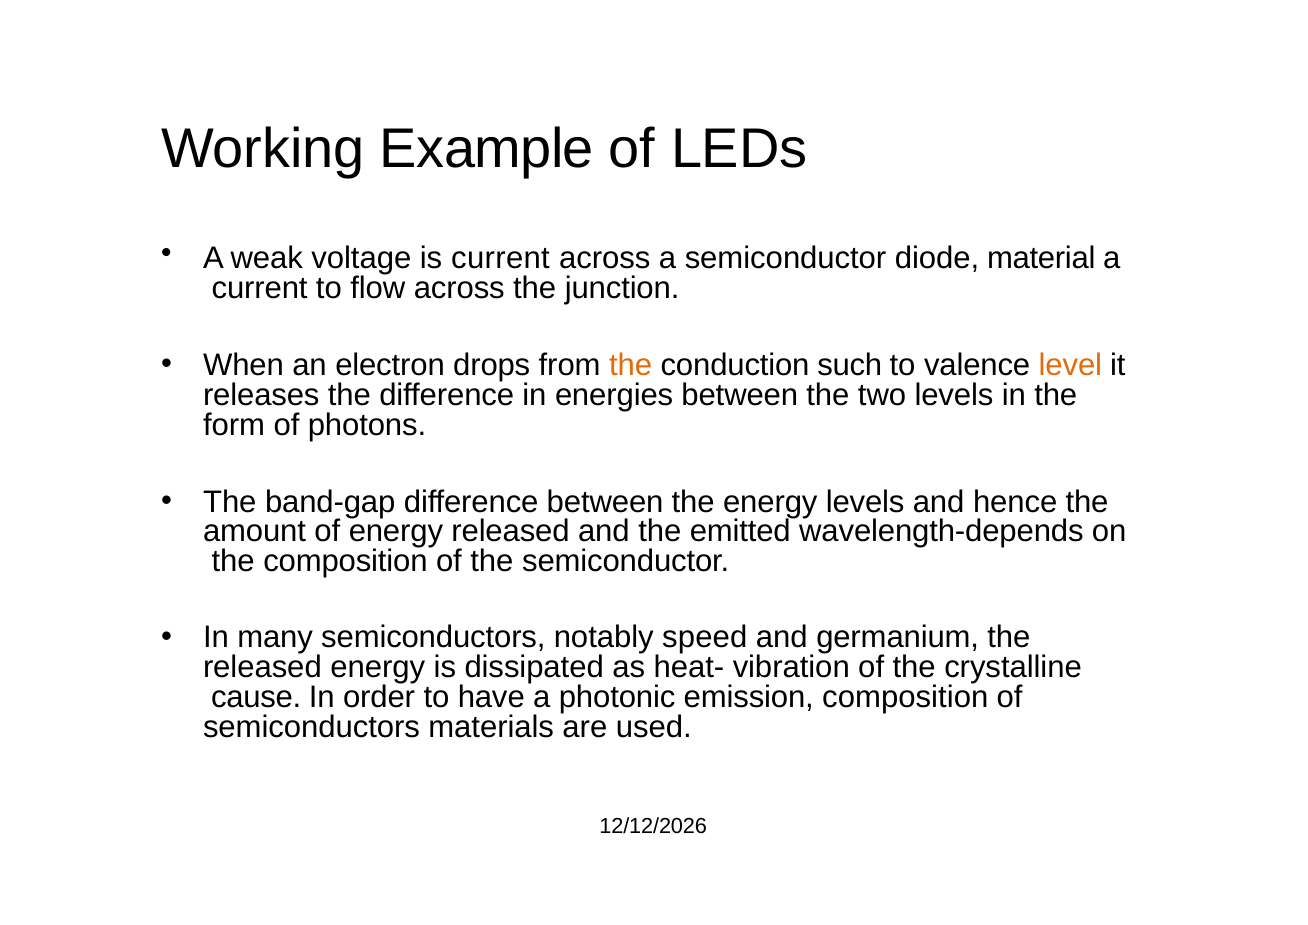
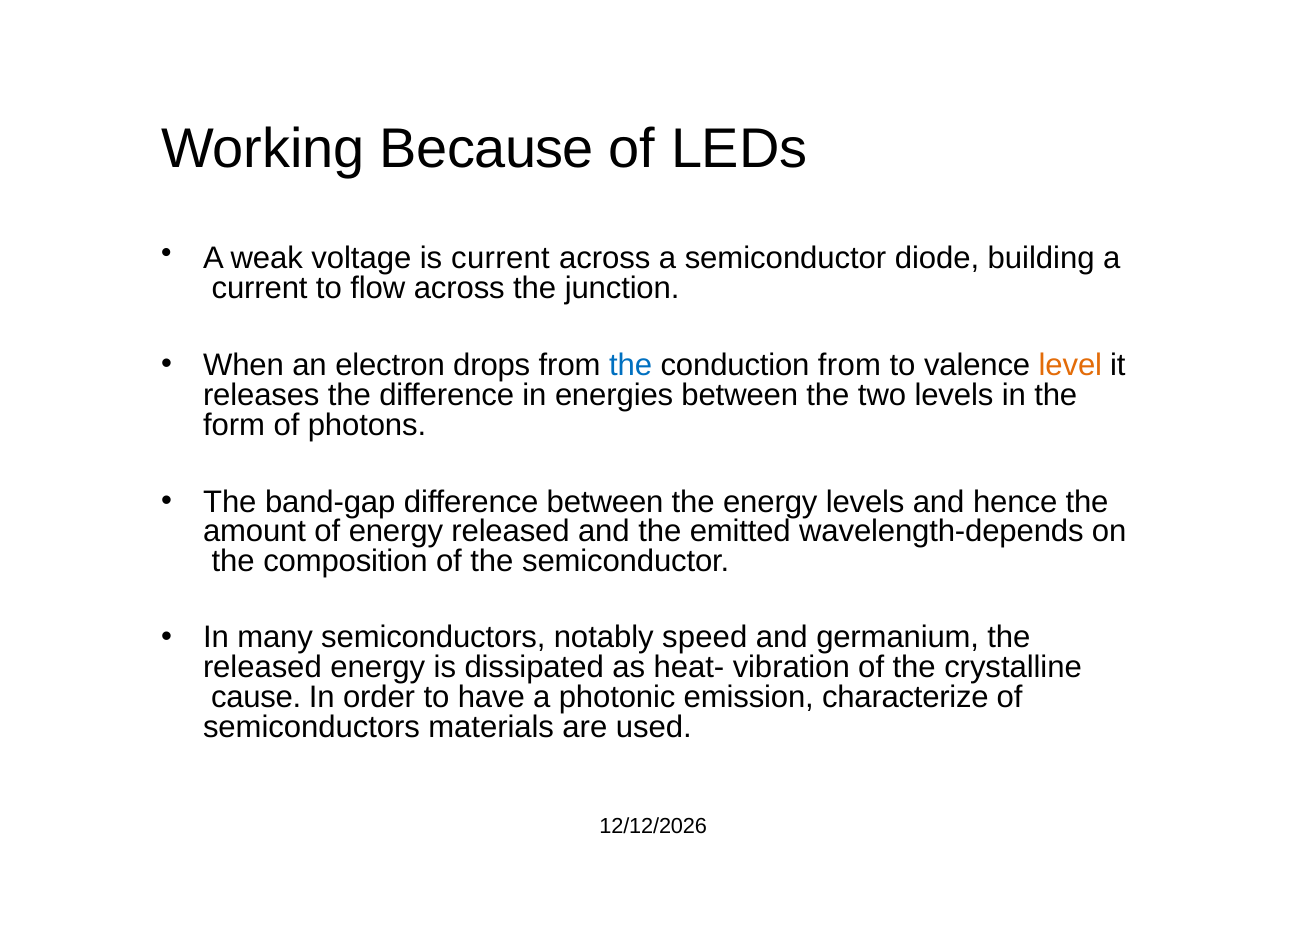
Example: Example -> Because
material: material -> building
the at (631, 365) colour: orange -> blue
conduction such: such -> from
emission composition: composition -> characterize
